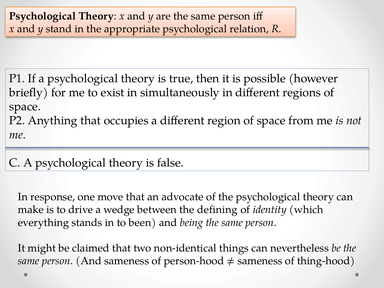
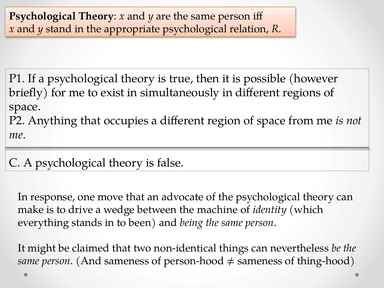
defining: defining -> machine
